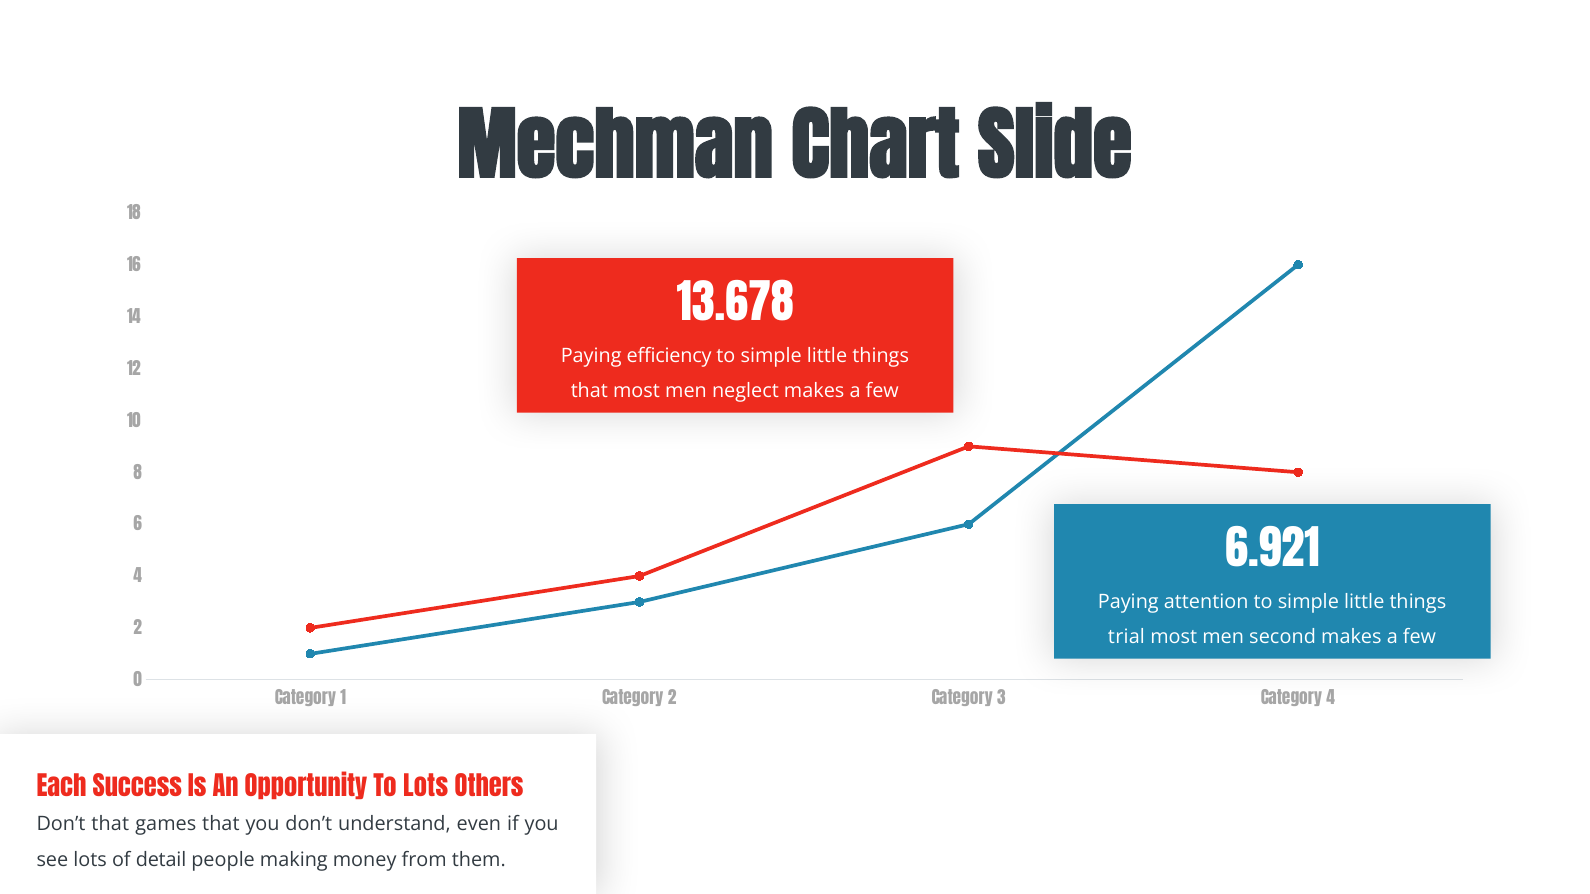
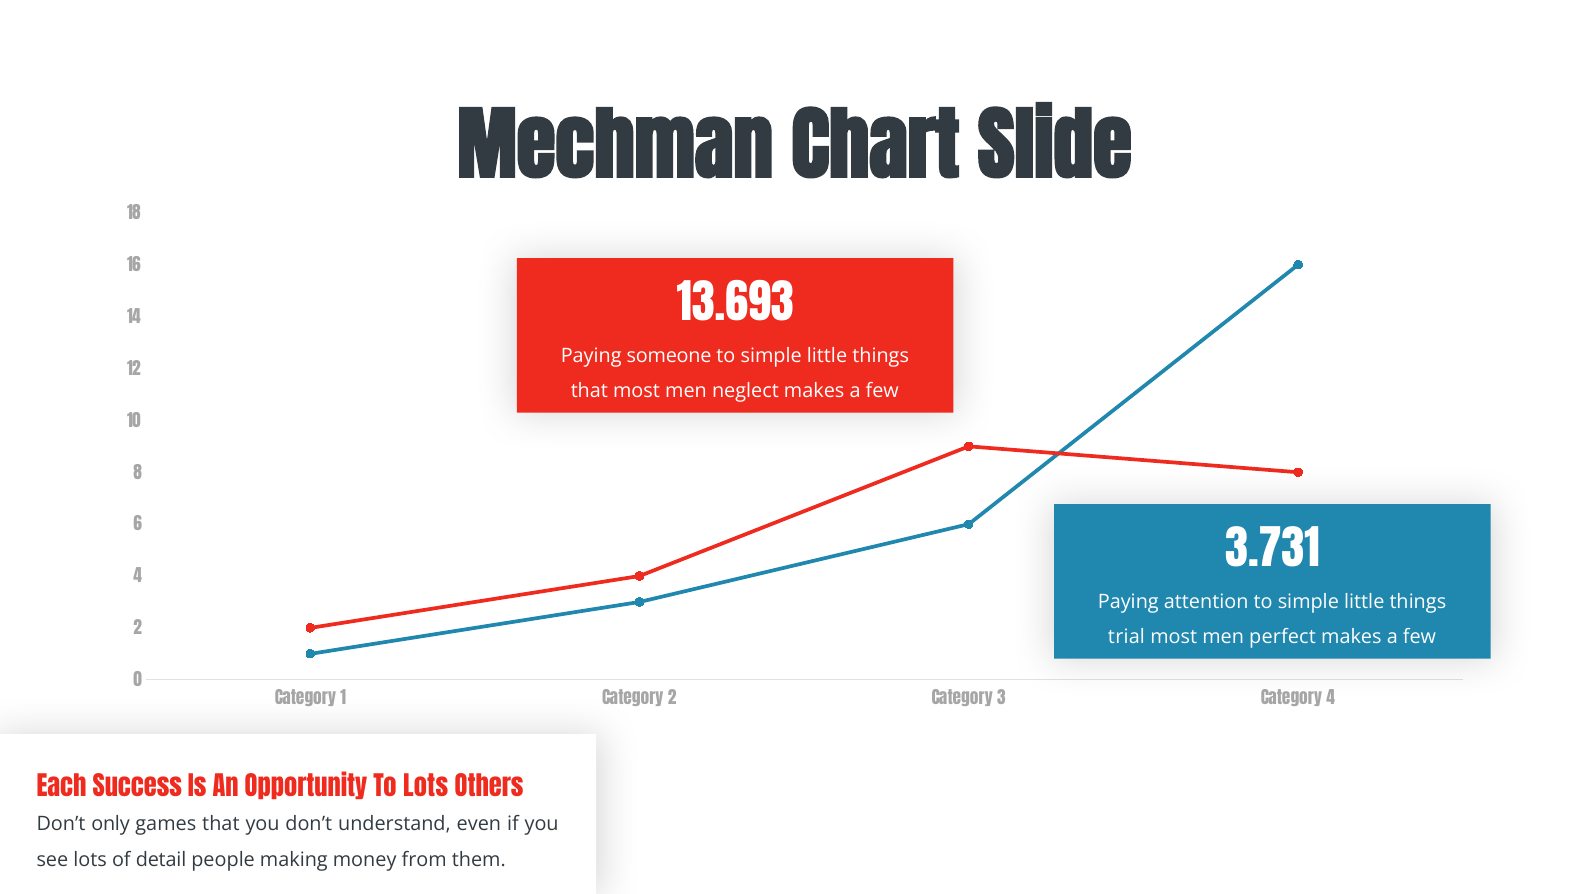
13.678: 13.678 -> 13.693
efficiency: efficiency -> someone
6.921: 6.921 -> 3.731
second: second -> perfect
Don’t that: that -> only
